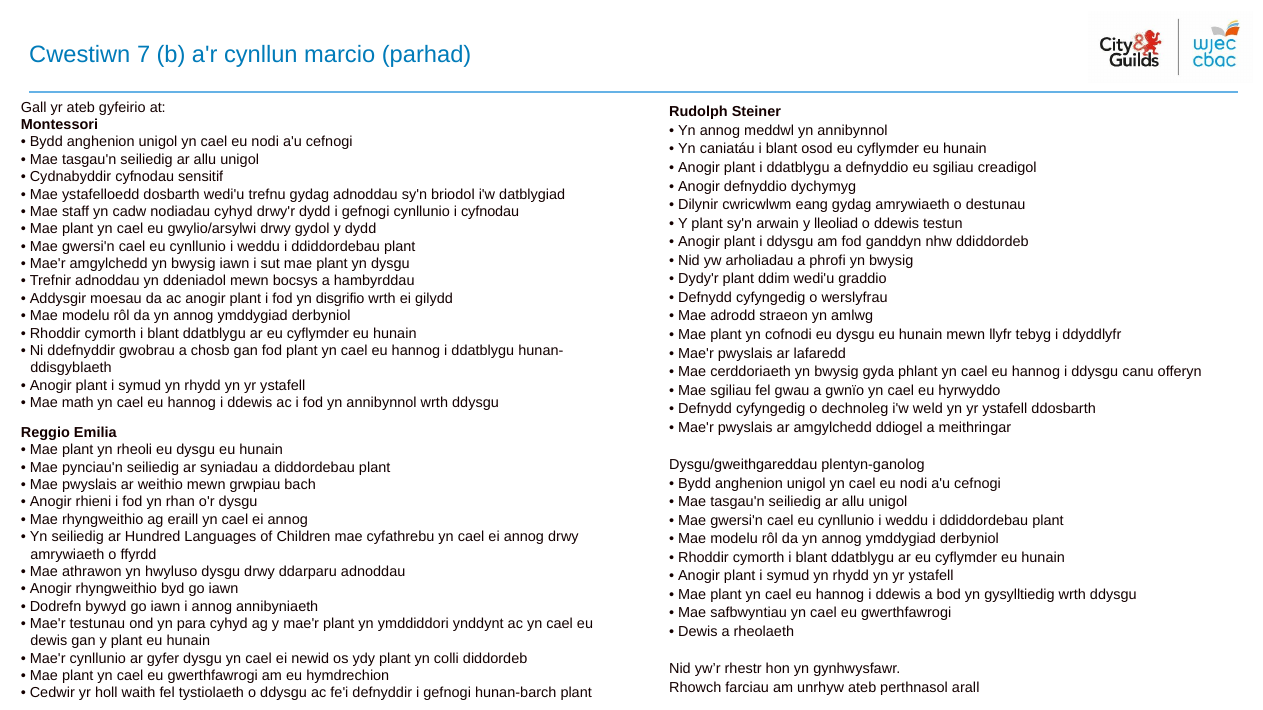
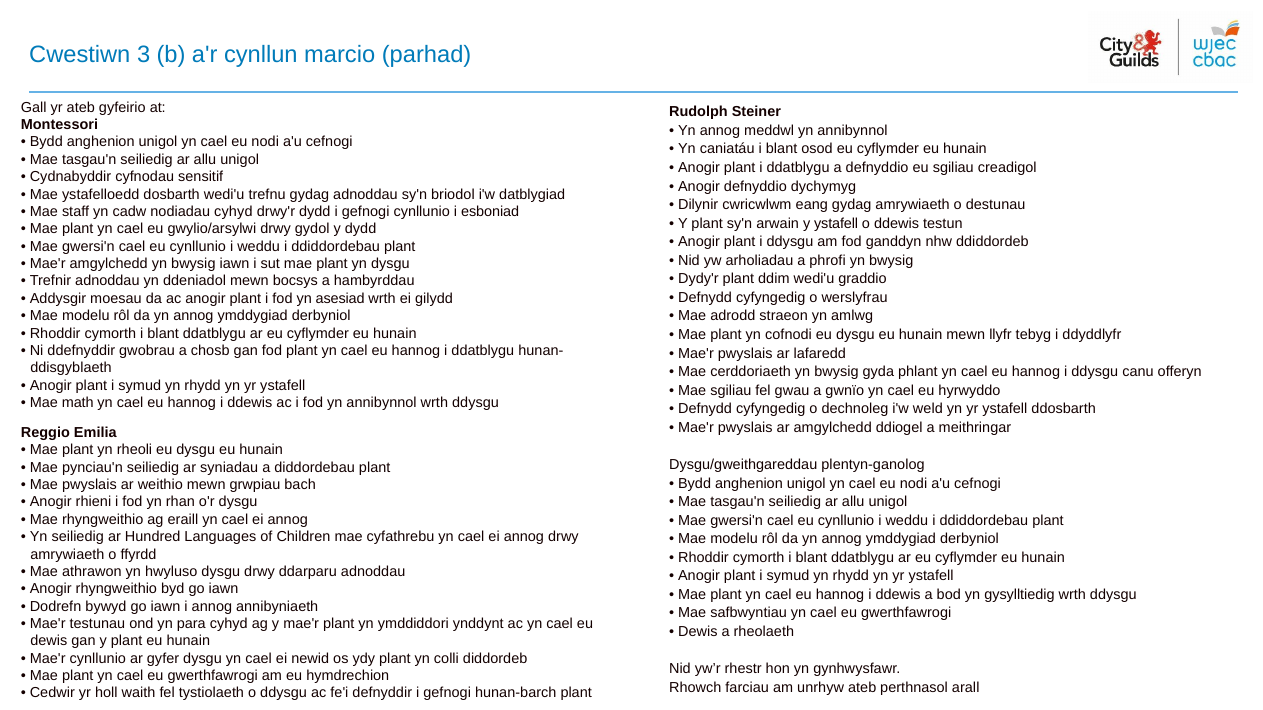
7: 7 -> 3
i cyfnodau: cyfnodau -> esboniad
y lleoliad: lleoliad -> ystafell
disgrifio: disgrifio -> asesiad
